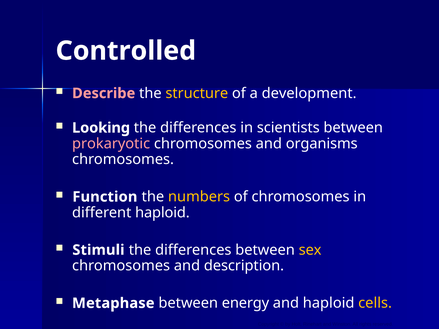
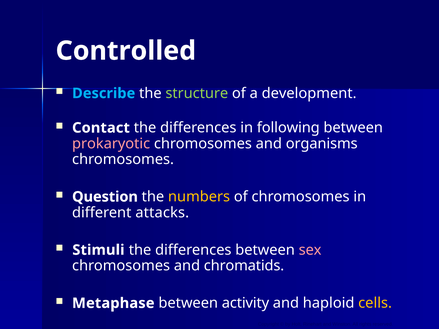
Describe colour: pink -> light blue
structure colour: yellow -> light green
Looking: Looking -> Contact
scientists: scientists -> following
Function: Function -> Question
different haploid: haploid -> attacks
sex colour: yellow -> pink
description: description -> chromatids
energy: energy -> activity
